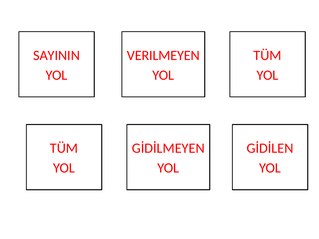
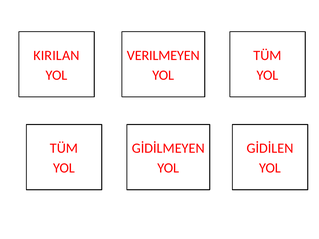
SAYININ: SAYININ -> KIRILAN
